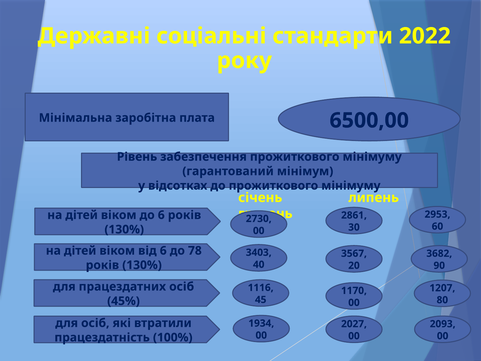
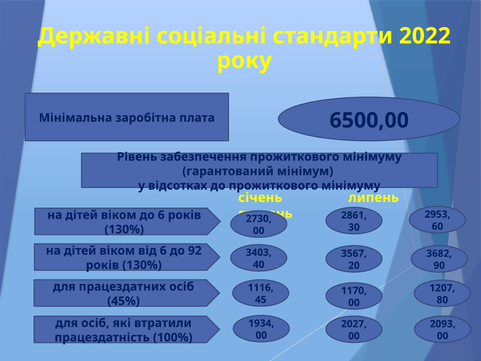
78: 78 -> 92
